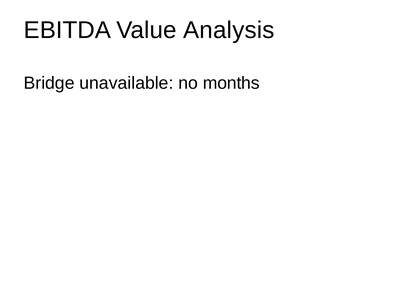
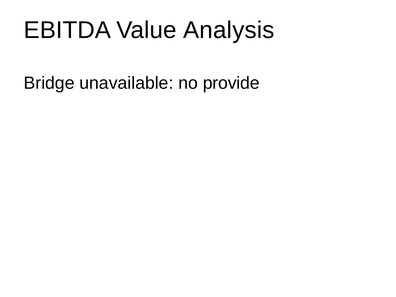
months: months -> provide
